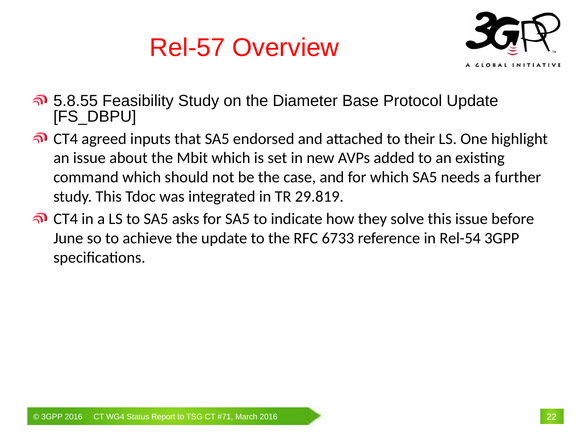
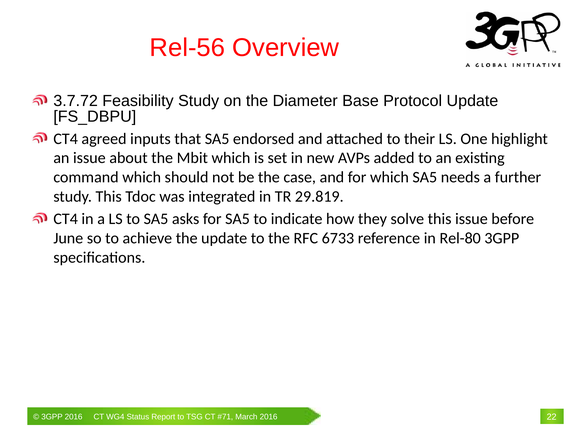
Rel-57: Rel-57 -> Rel-56
5.8.55: 5.8.55 -> 3.7.72
Rel-54: Rel-54 -> Rel-80
